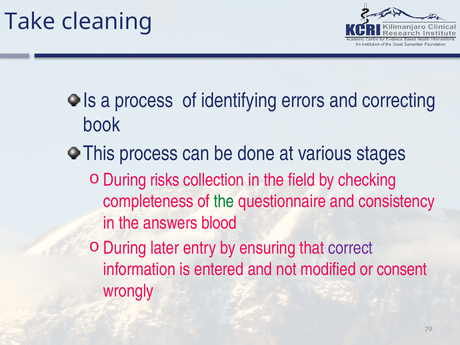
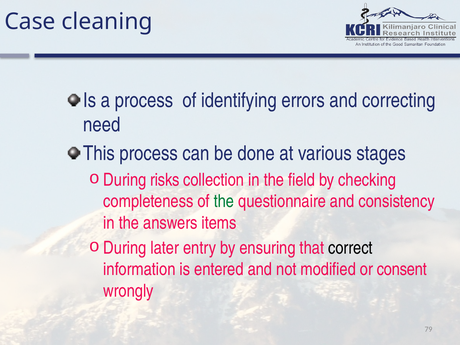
Take: Take -> Case
book: book -> need
blood: blood -> items
correct colour: purple -> black
